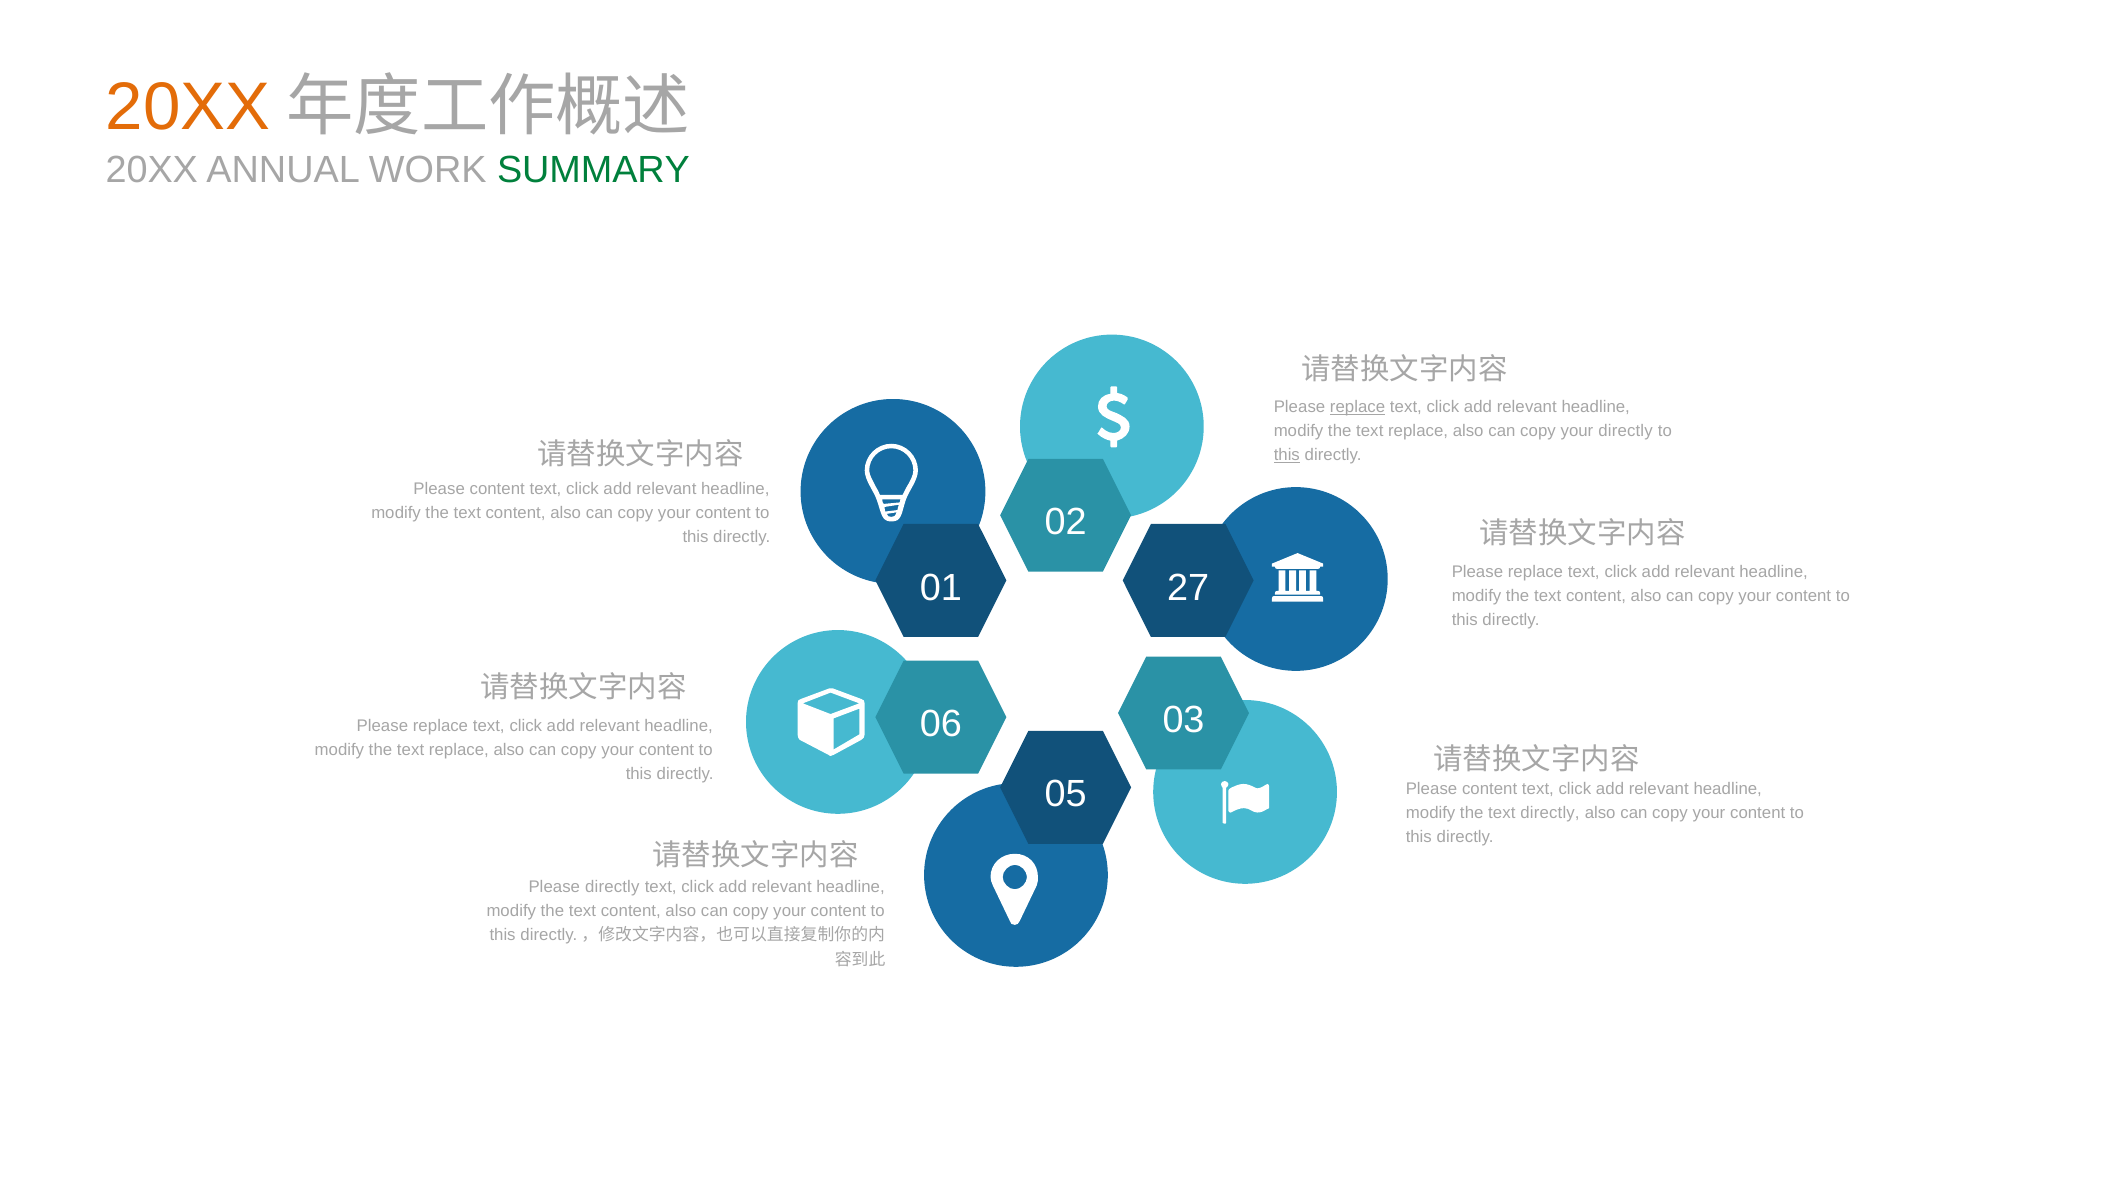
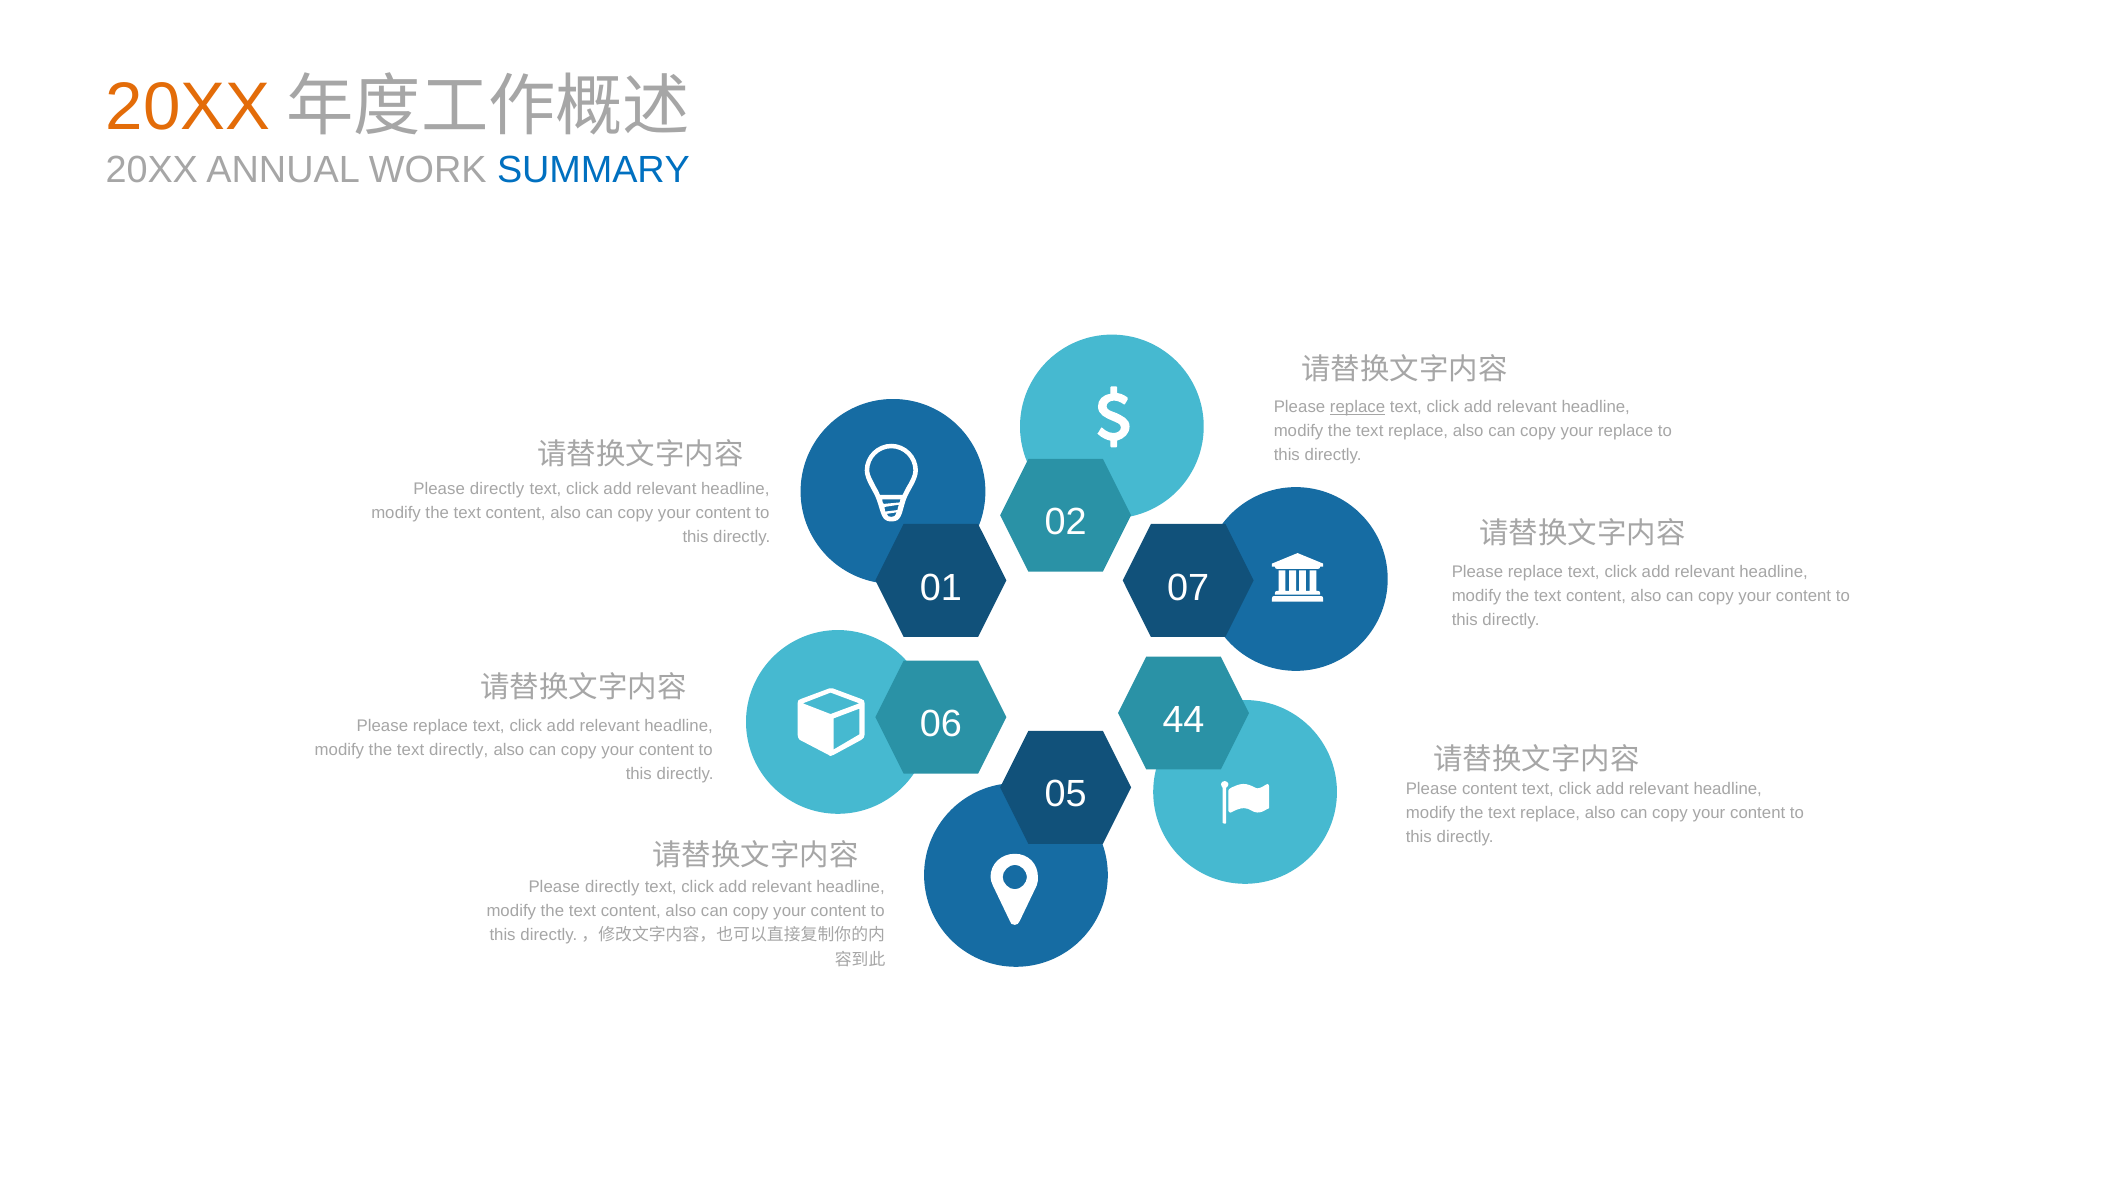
SUMMARY colour: green -> blue
your directly: directly -> replace
this at (1287, 455) underline: present -> none
content at (497, 489): content -> directly
27: 27 -> 07
03: 03 -> 44
replace at (459, 750): replace -> directly
directly at (1550, 813): directly -> replace
